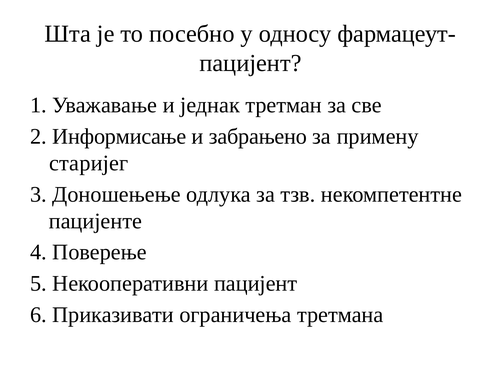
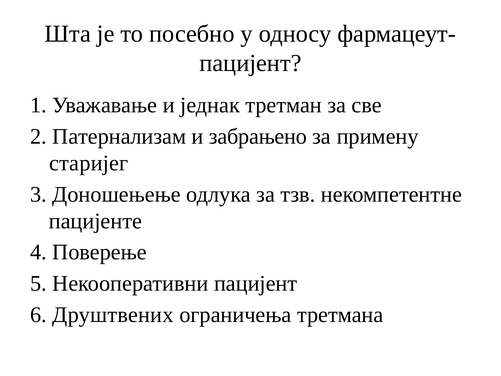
Информисање: Информисање -> Патернализам
Приказивати: Приказивати -> Друштвених
